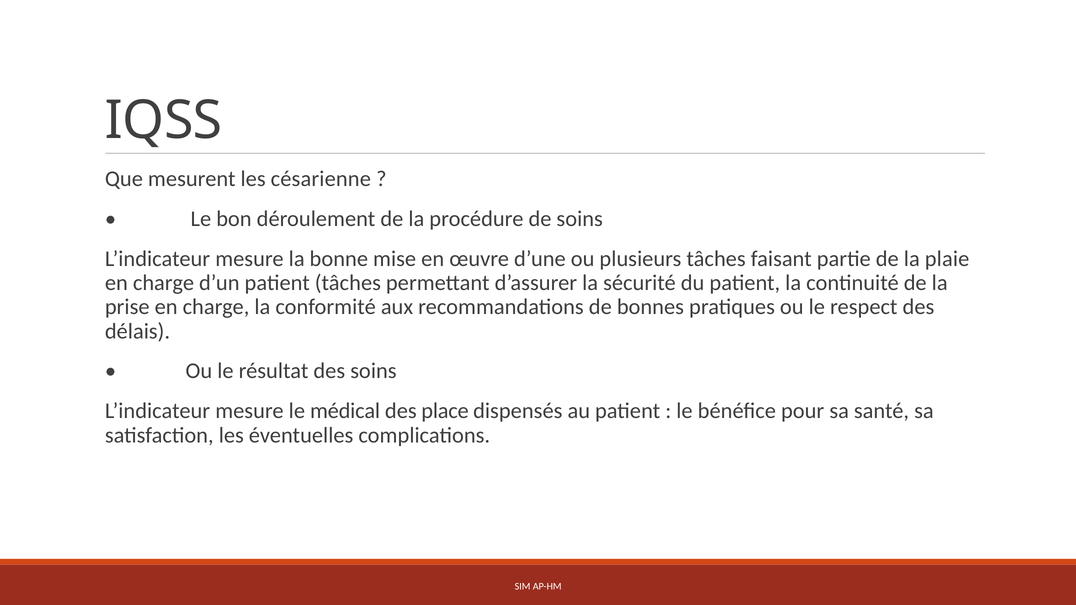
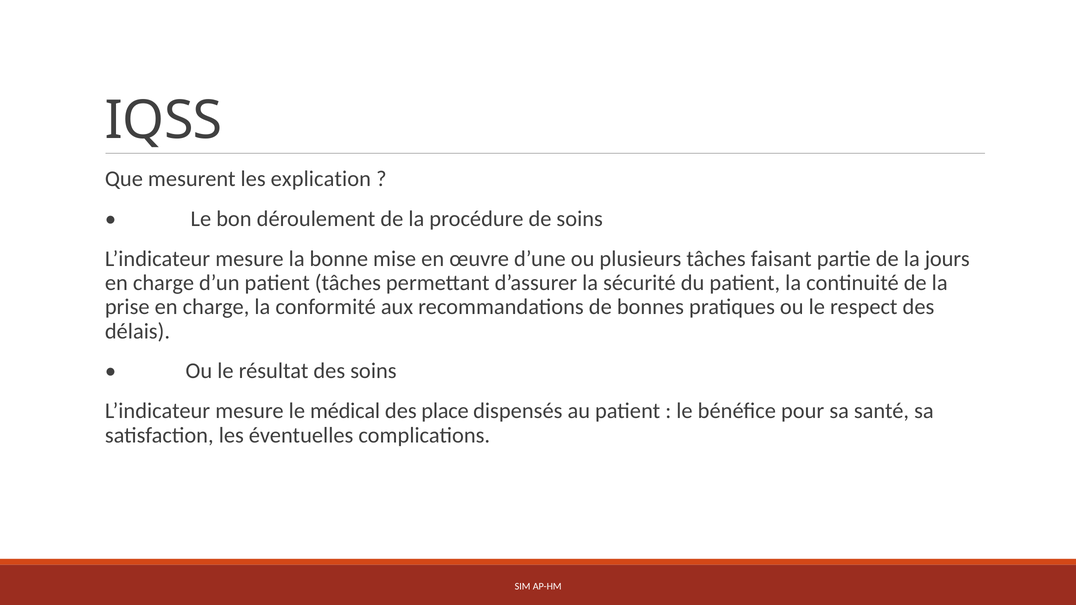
césarienne: césarienne -> explication
plaie: plaie -> jours
